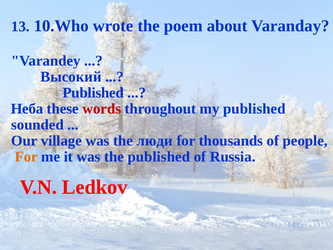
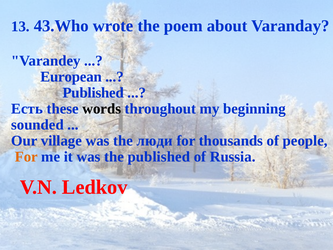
10.Who: 10.Who -> 43.Who
Высокий: Высокий -> European
Неба: Неба -> Есть
words colour: red -> black
my published: published -> beginning
